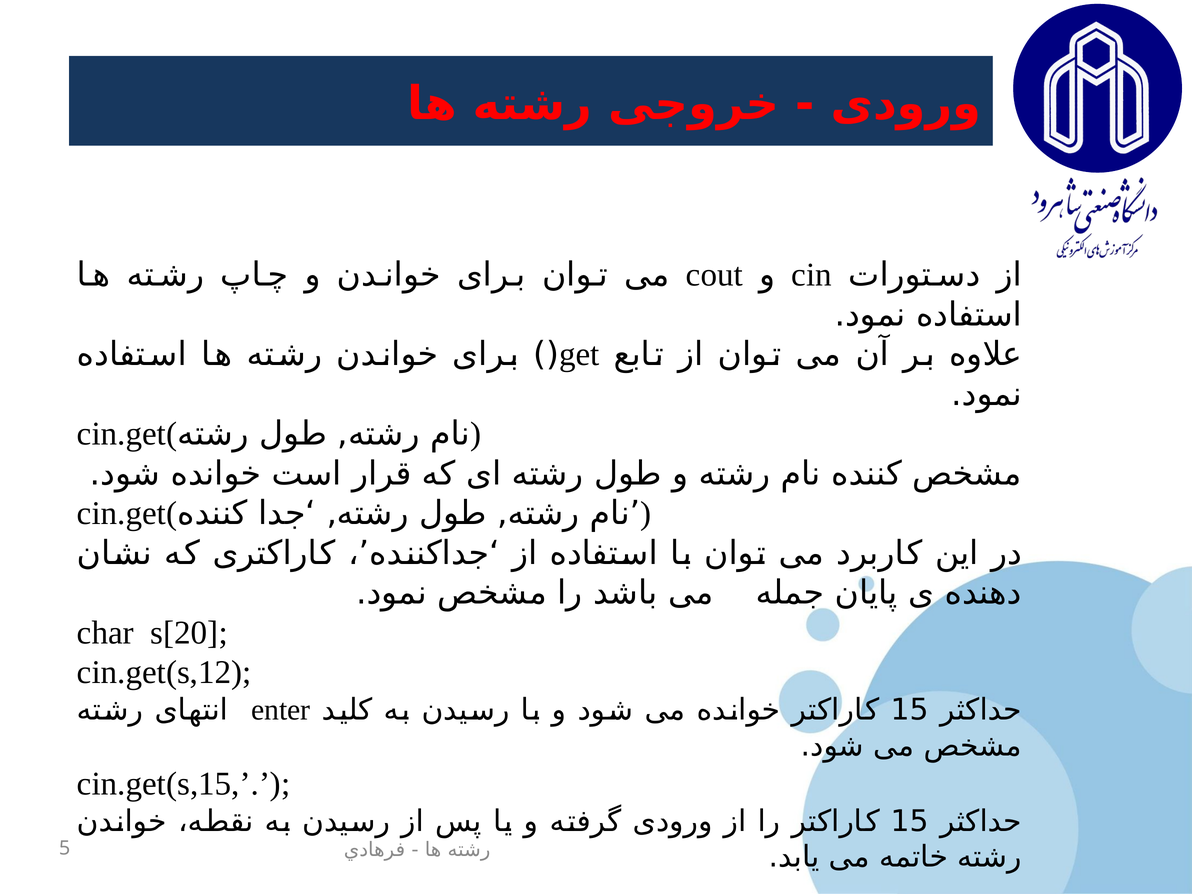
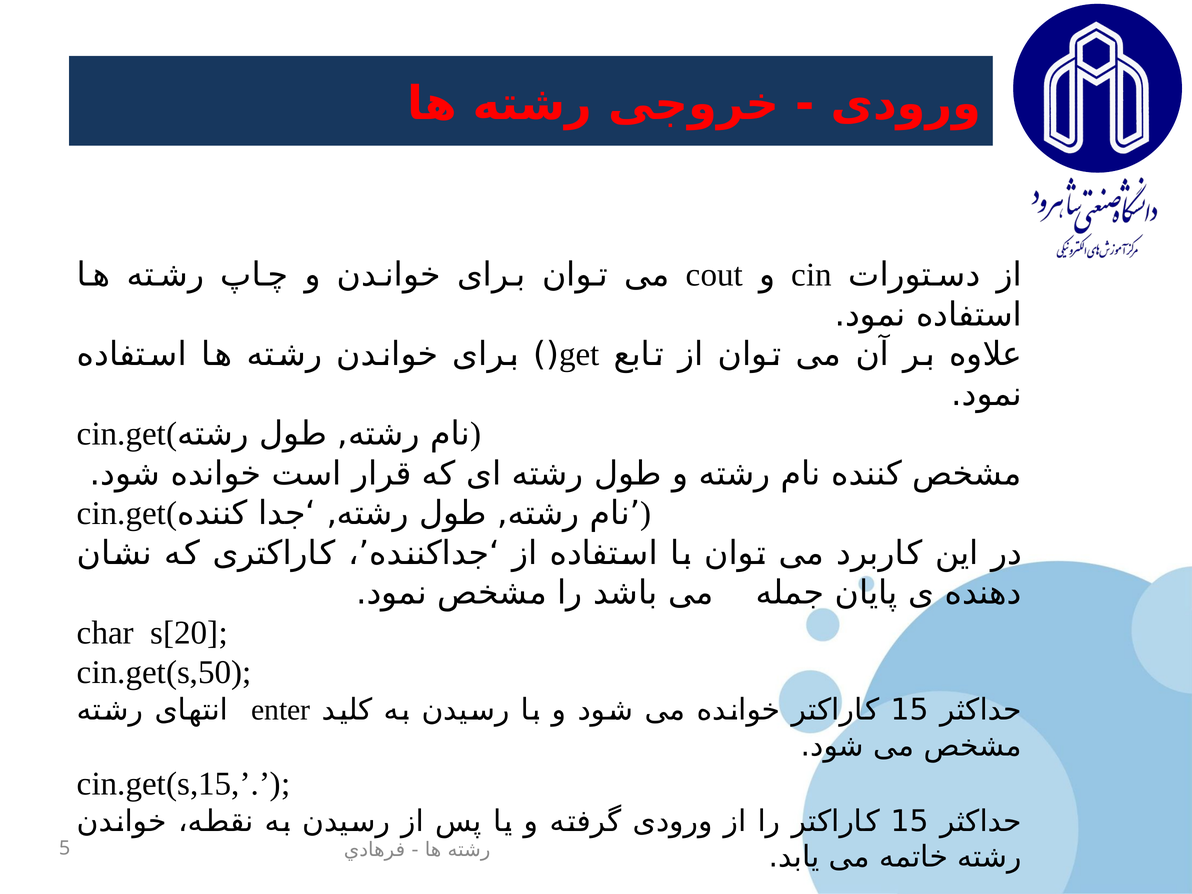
cin.get(s,12: cin.get(s,12 -> cin.get(s,50
